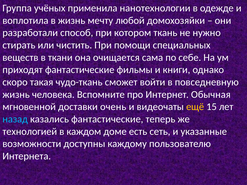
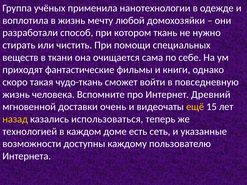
Обычная: Обычная -> Древний
назад colour: light blue -> yellow
казались фантастические: фантастические -> использоваться
